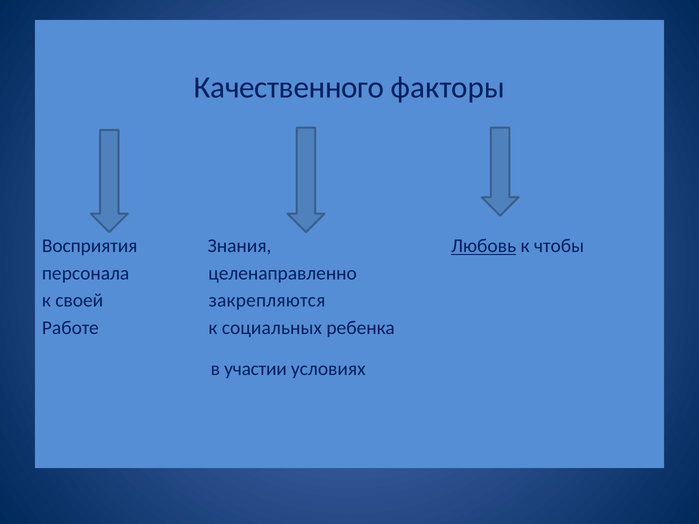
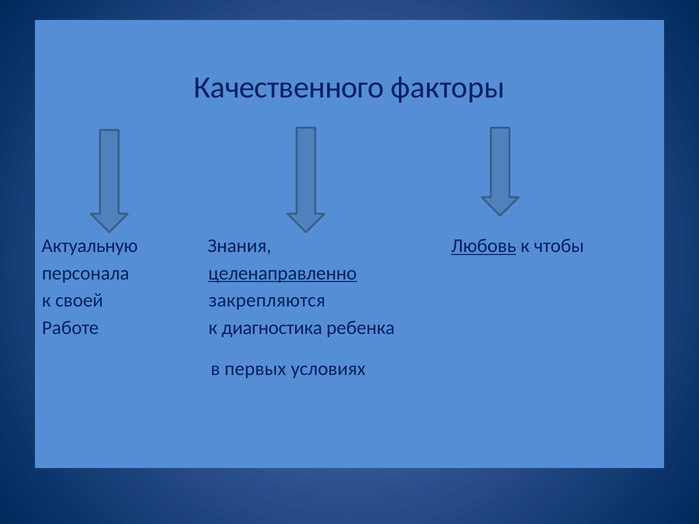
Восприятия: Восприятия -> Актуальную
целенаправленно underline: none -> present
социальных: социальных -> диагностика
участии: участии -> первых
